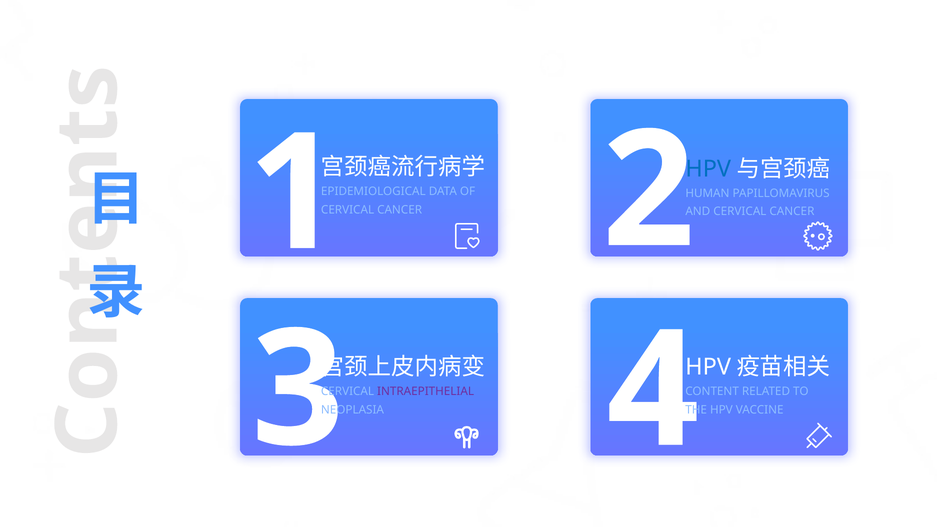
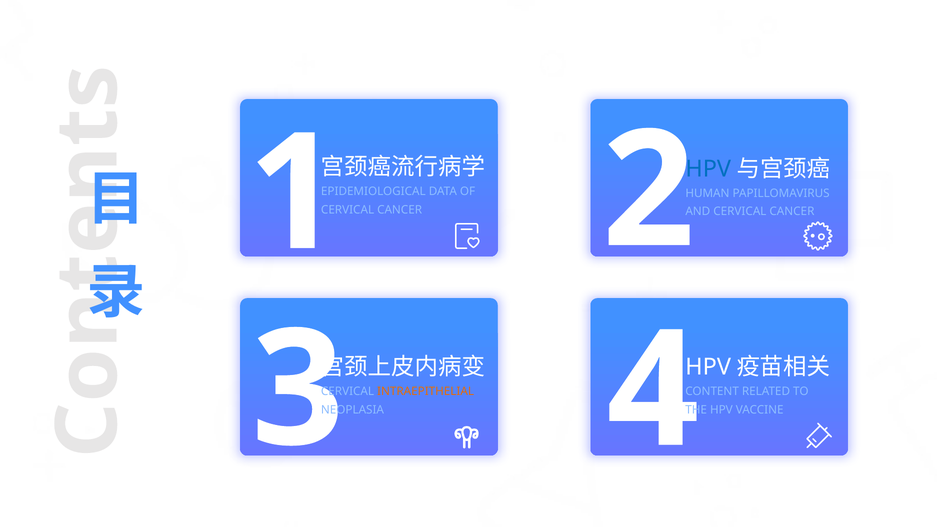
INTRAEPITHELIAL colour: purple -> orange
